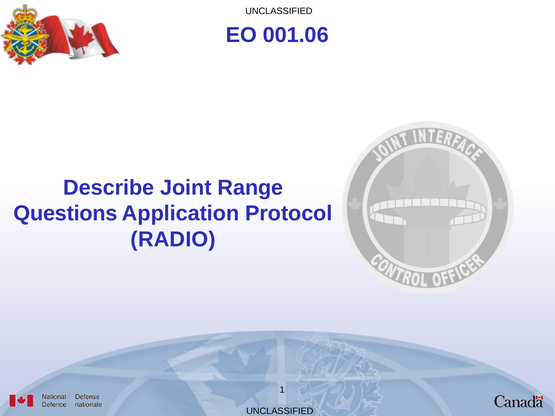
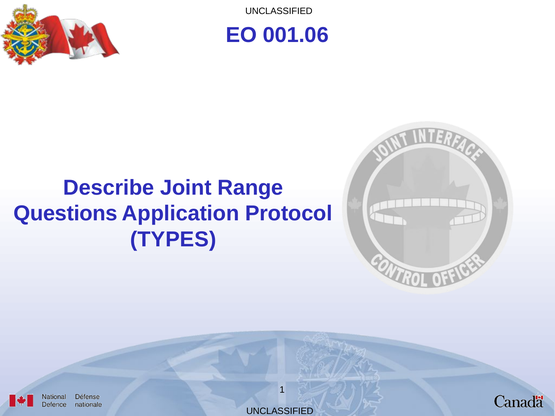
RADIO: RADIO -> TYPES
